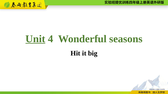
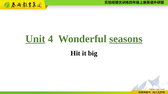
seasons underline: none -> present
